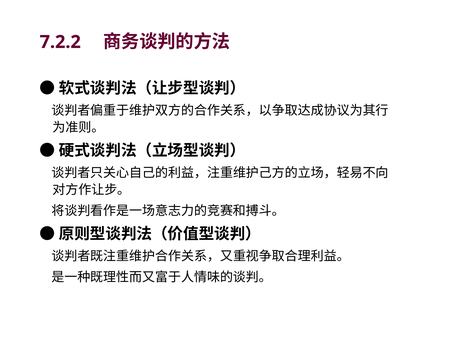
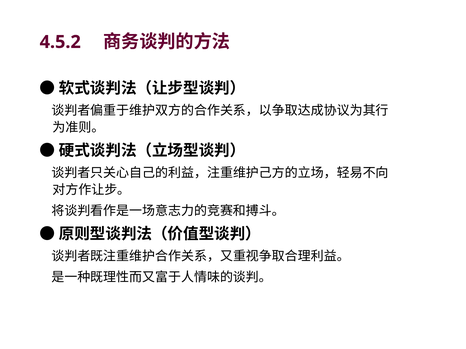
7.2.2: 7.2.2 -> 4.5.2
